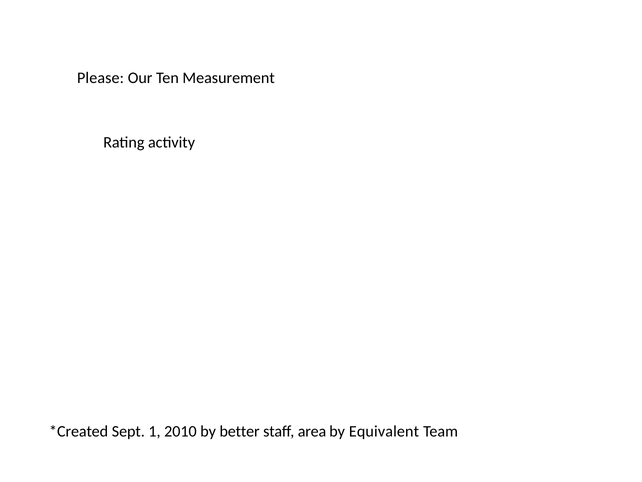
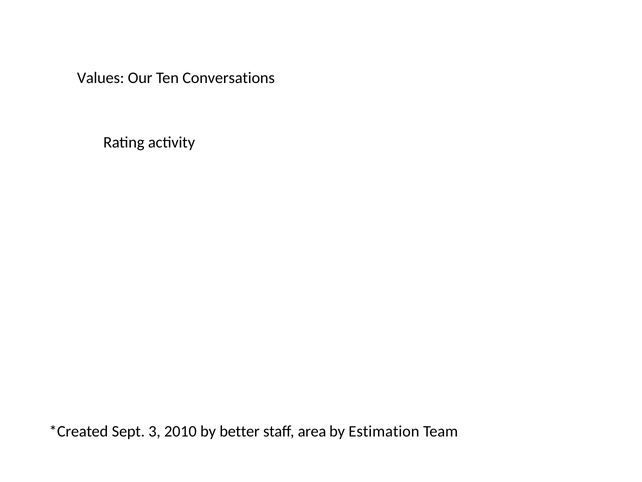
Please: Please -> Values
Measurement: Measurement -> Conversations
1: 1 -> 3
Equivalent: Equivalent -> Estimation
